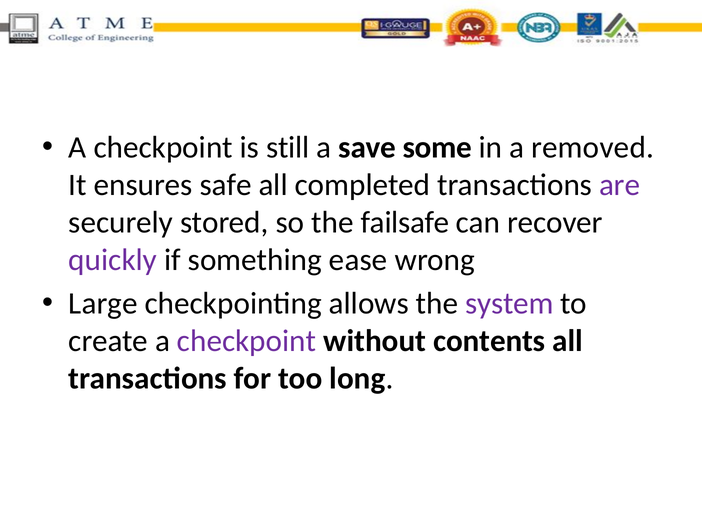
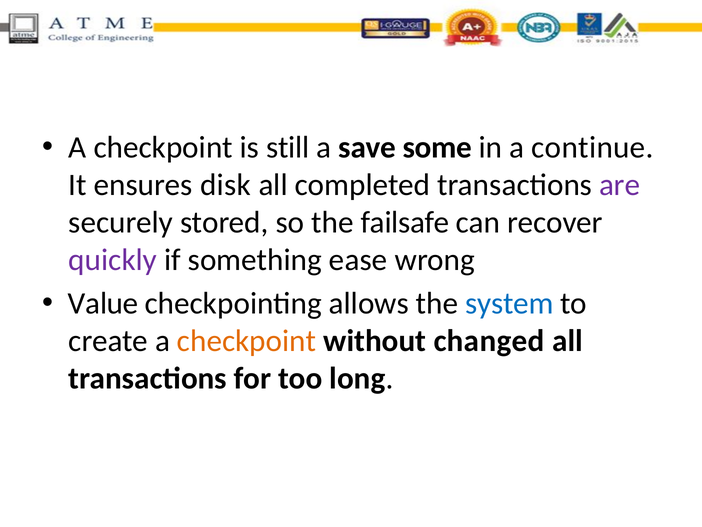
removed: removed -> continue
safe: safe -> disk
Large: Large -> Value
system colour: purple -> blue
checkpoint at (247, 341) colour: purple -> orange
contents: contents -> changed
